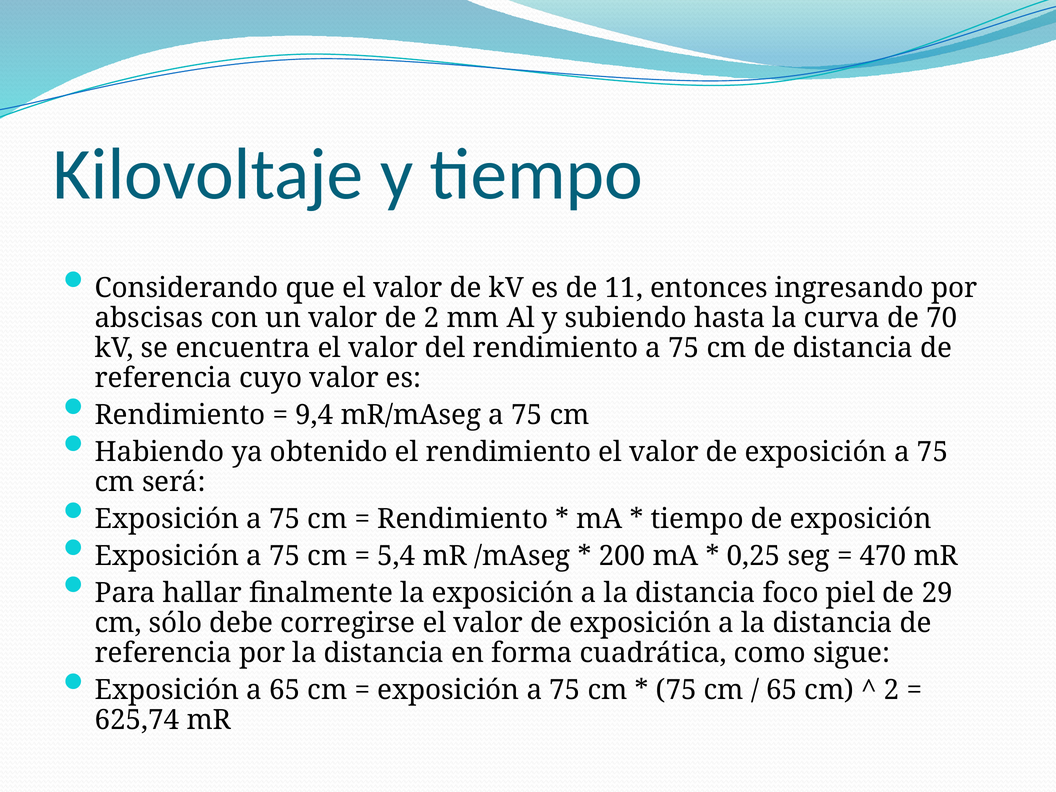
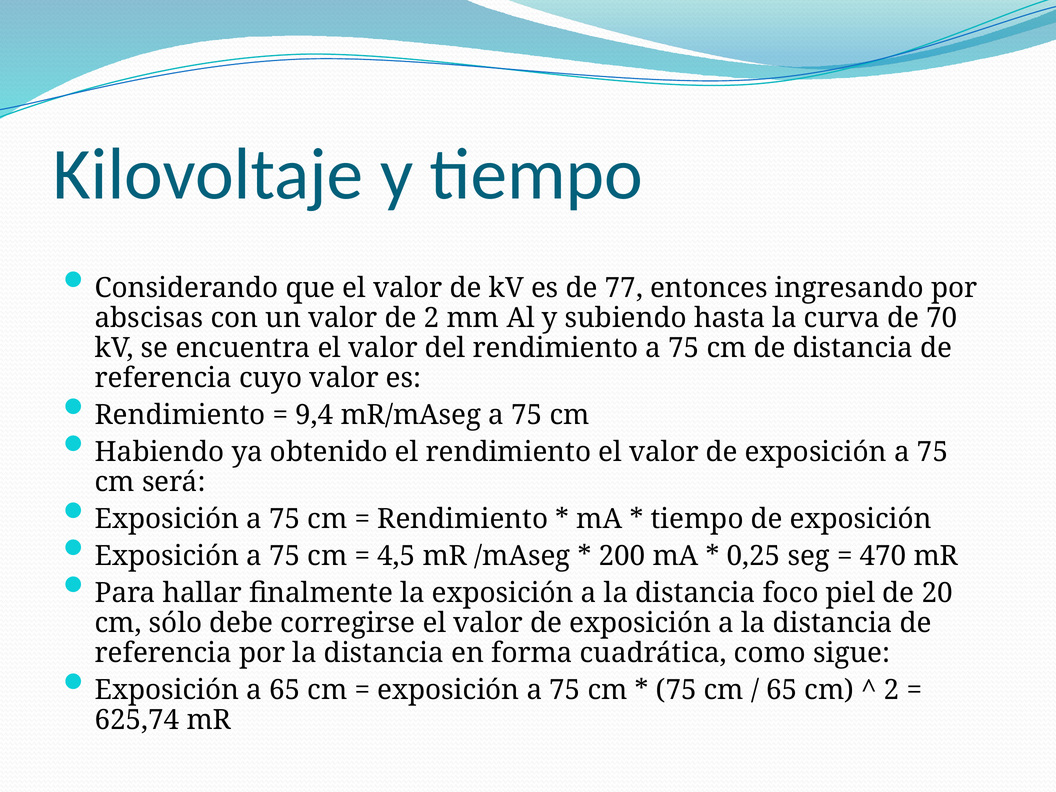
11: 11 -> 77
5,4: 5,4 -> 4,5
29: 29 -> 20
